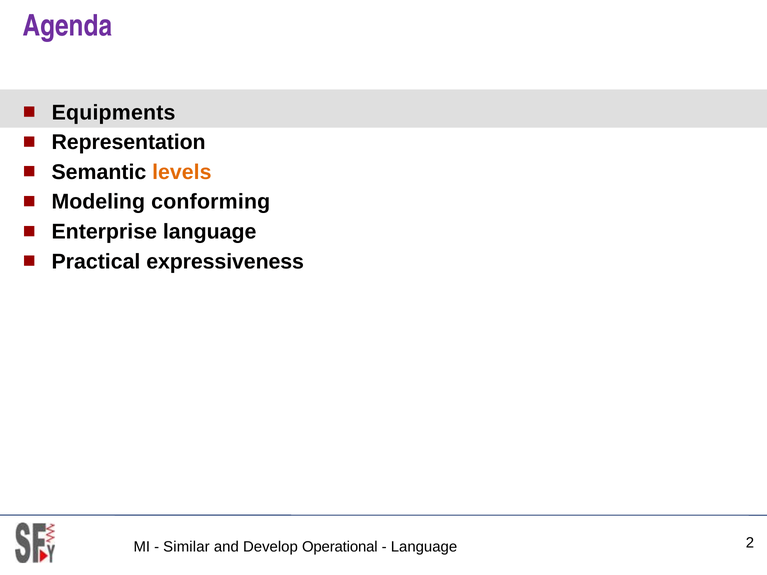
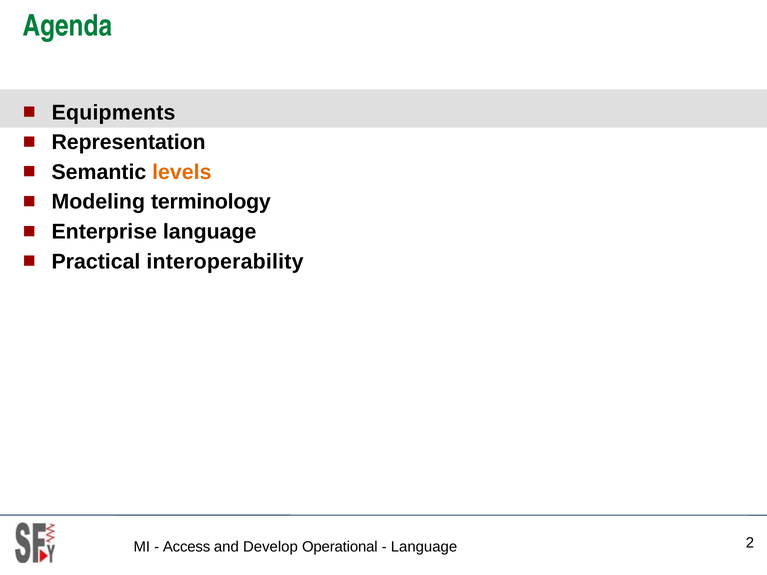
Agenda colour: purple -> green
conforming: conforming -> terminology
expressiveness: expressiveness -> interoperability
Similar: Similar -> Access
